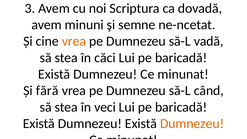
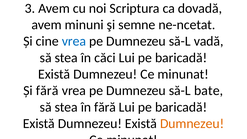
vrea at (74, 41) colour: orange -> blue
când: când -> bate
în veci: veci -> fără
